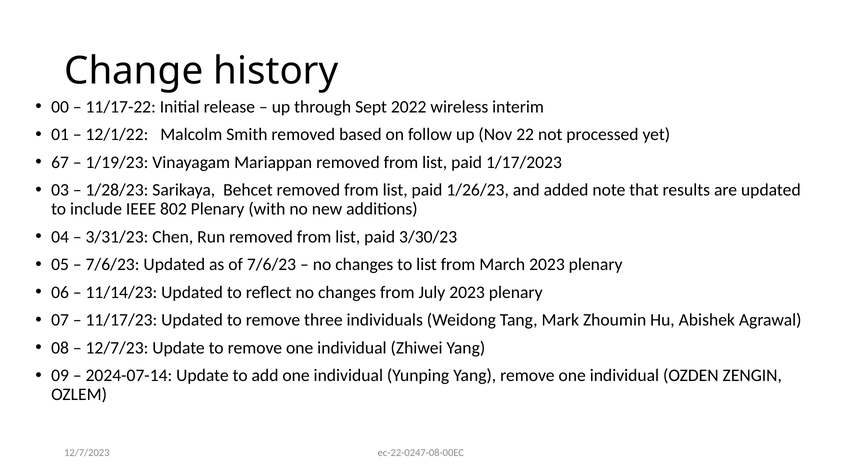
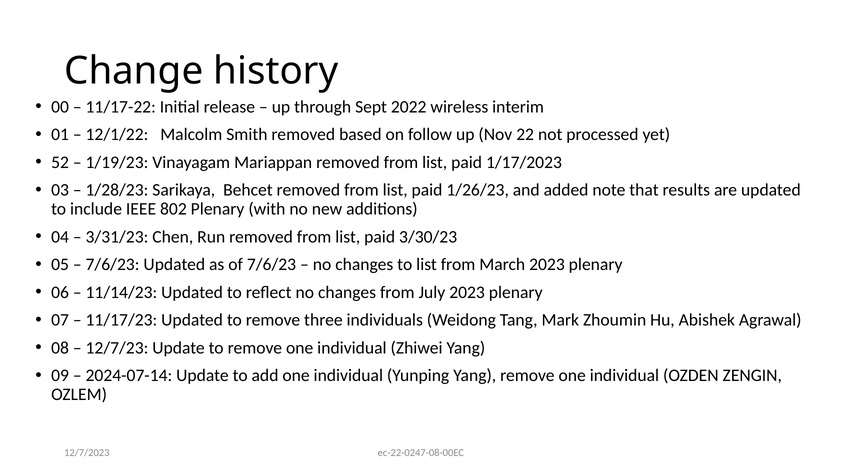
67: 67 -> 52
